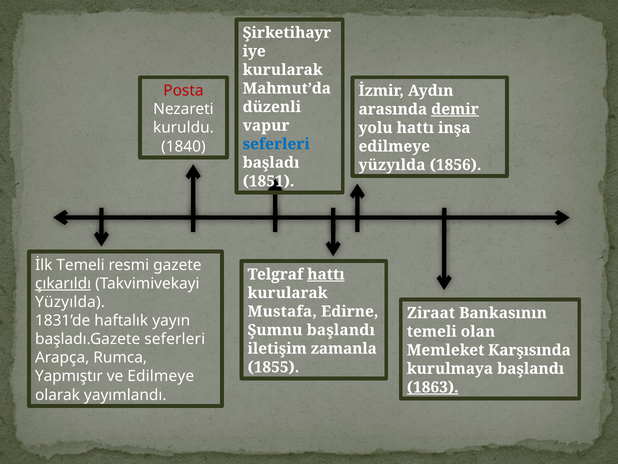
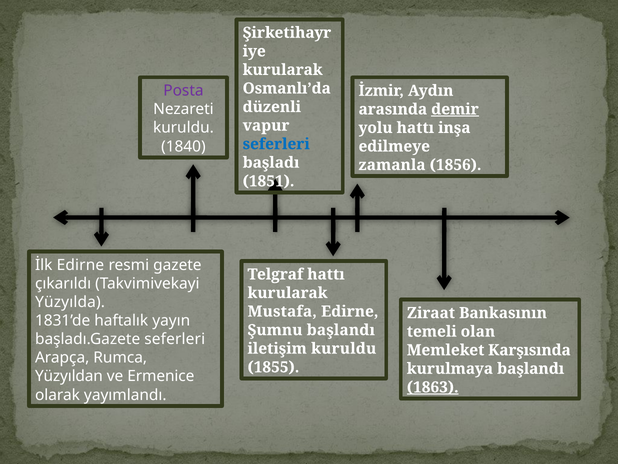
Mahmut’da: Mahmut’da -> Osmanlı’da
Posta colour: red -> purple
yüzyılda at (392, 165): yüzyılda -> zamanla
İlk Temeli: Temeli -> Edirne
hattı at (326, 274) underline: present -> none
çıkarıldı underline: present -> none
iletişim zamanla: zamanla -> kuruldu
Yapmıştır: Yapmıştır -> Yüzyıldan
ve Edilmeye: Edilmeye -> Ermenice
